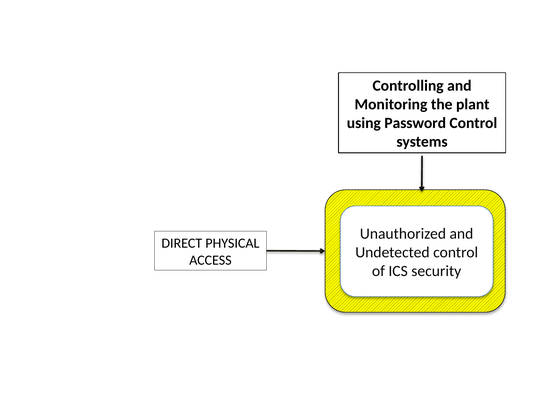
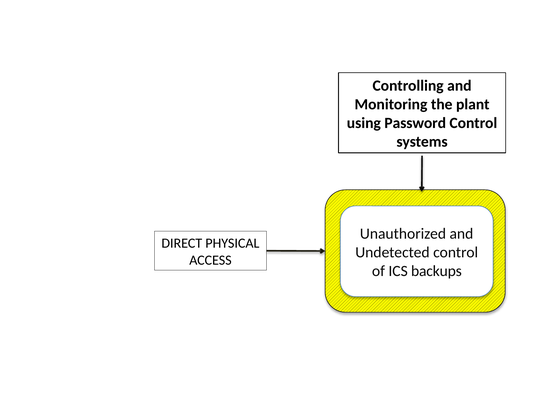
security: security -> backups
